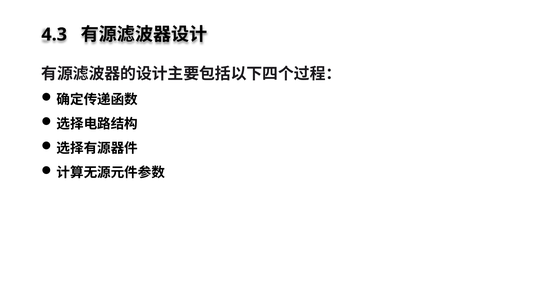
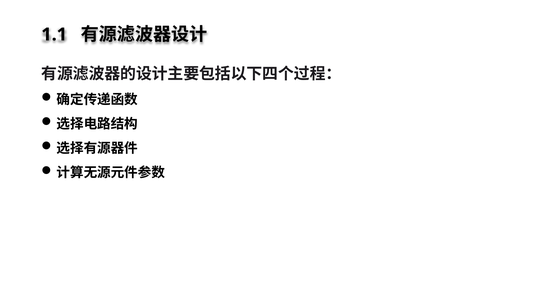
4.3: 4.3 -> 1.1
